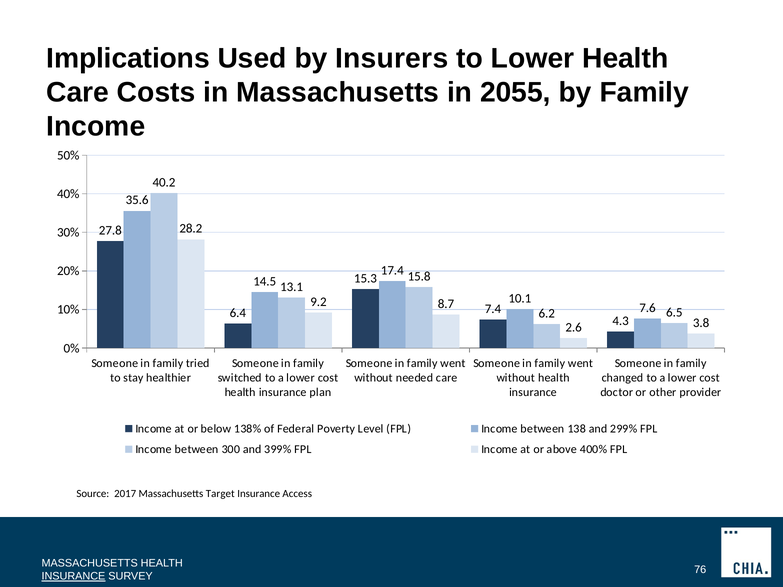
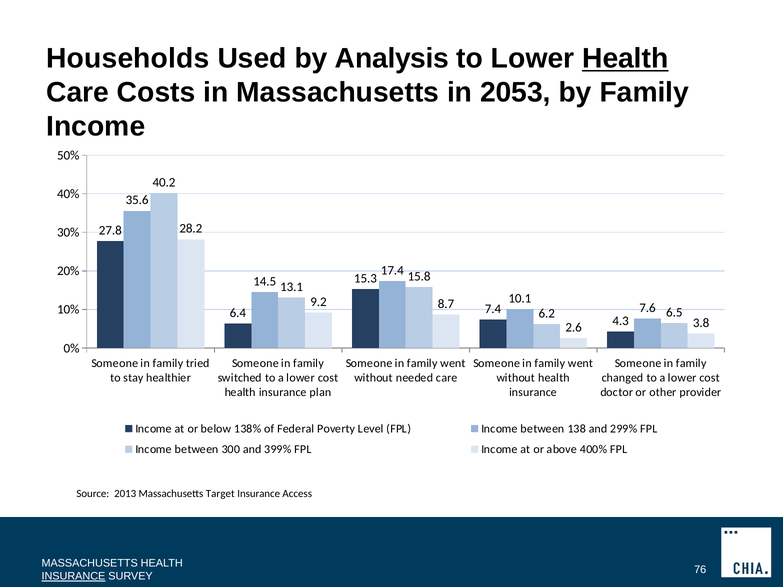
Implications: Implications -> Households
Insurers: Insurers -> Analysis
Health at (625, 59) underline: none -> present
2055: 2055 -> 2053
2017: 2017 -> 2013
